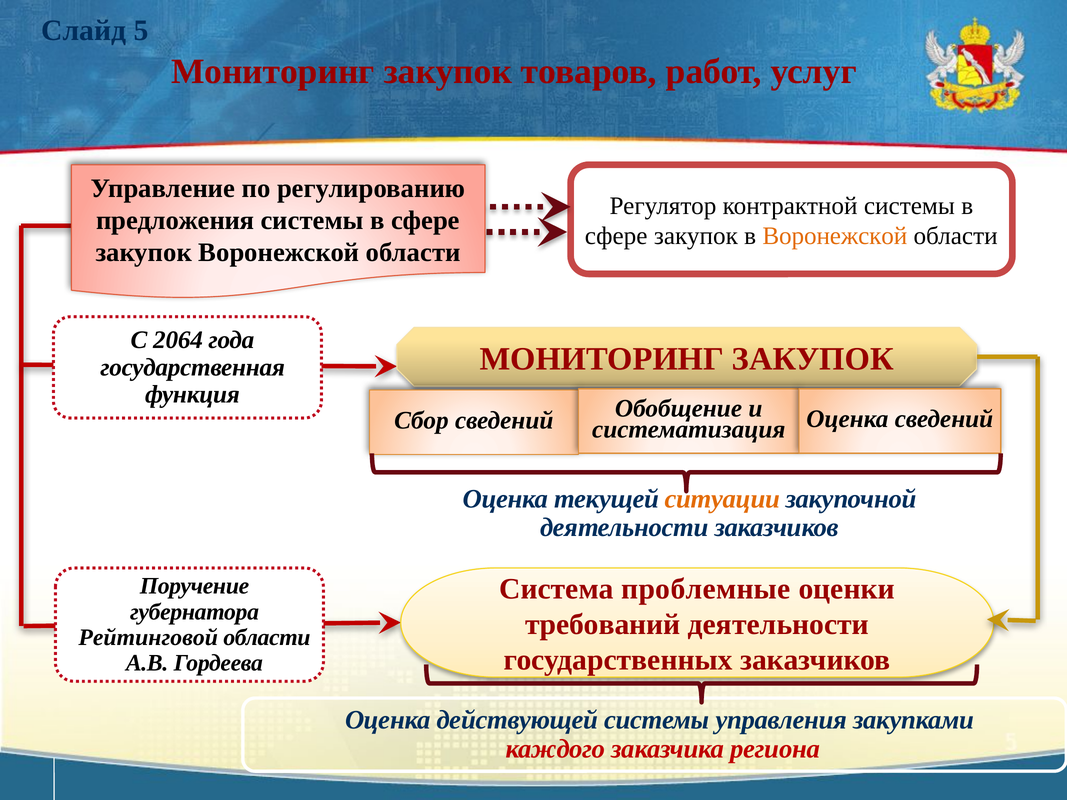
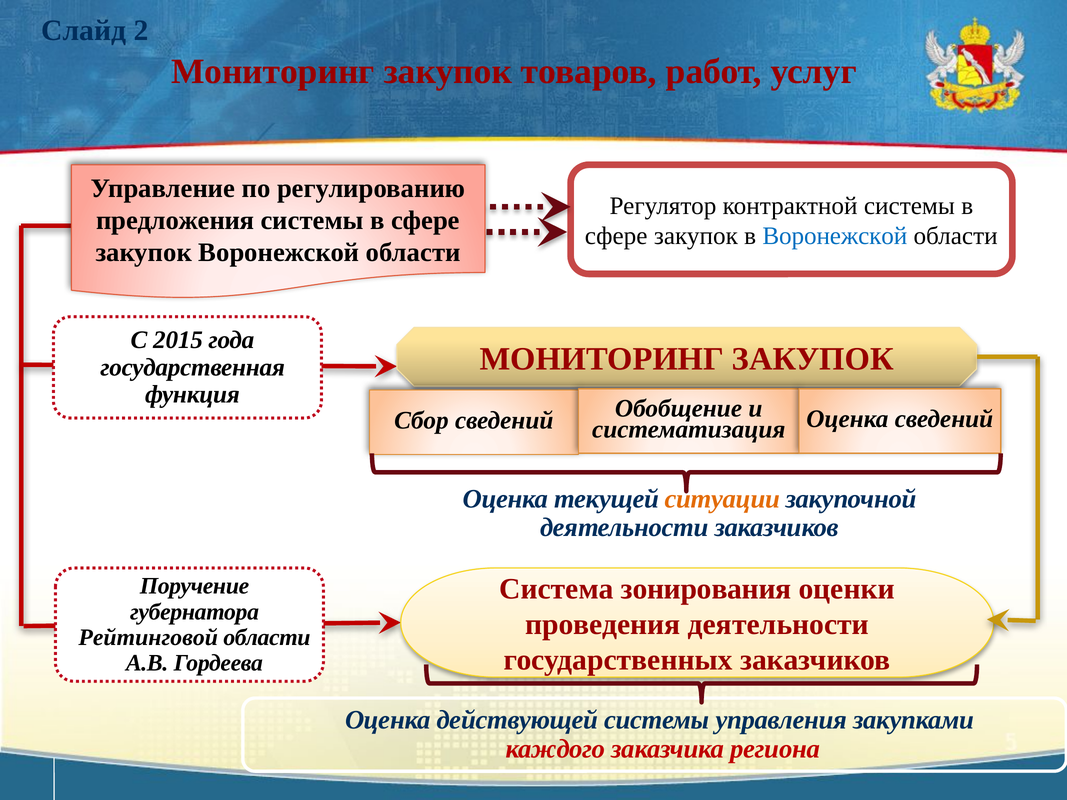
5: 5 -> 2
Воронежской at (835, 236) colour: orange -> blue
2064: 2064 -> 2015
проблемные: проблемные -> зонирования
требований: требований -> проведения
